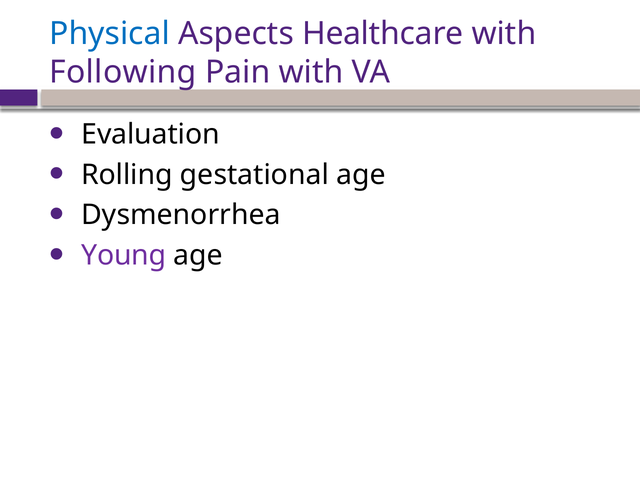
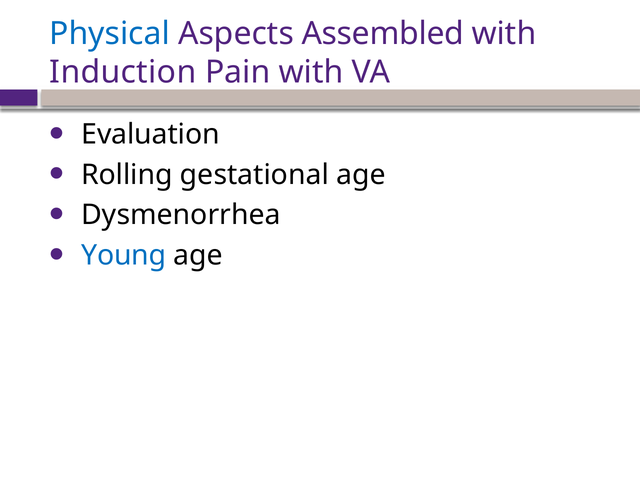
Healthcare: Healthcare -> Assembled
Following: Following -> Induction
Young colour: purple -> blue
